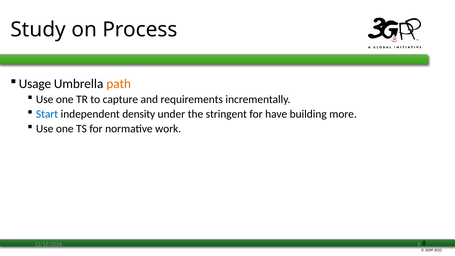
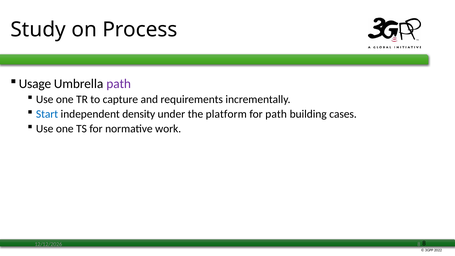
path at (119, 84) colour: orange -> purple
stringent: stringent -> platform
for have: have -> path
more: more -> cases
